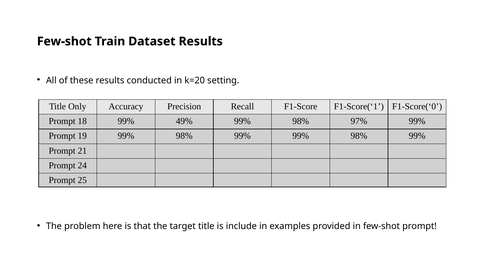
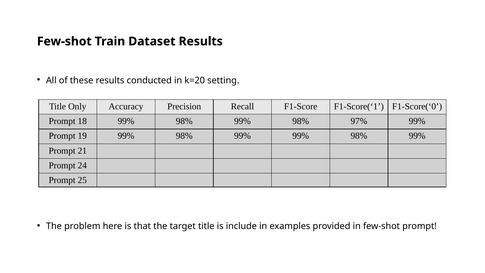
18 99% 49%: 49% -> 98%
